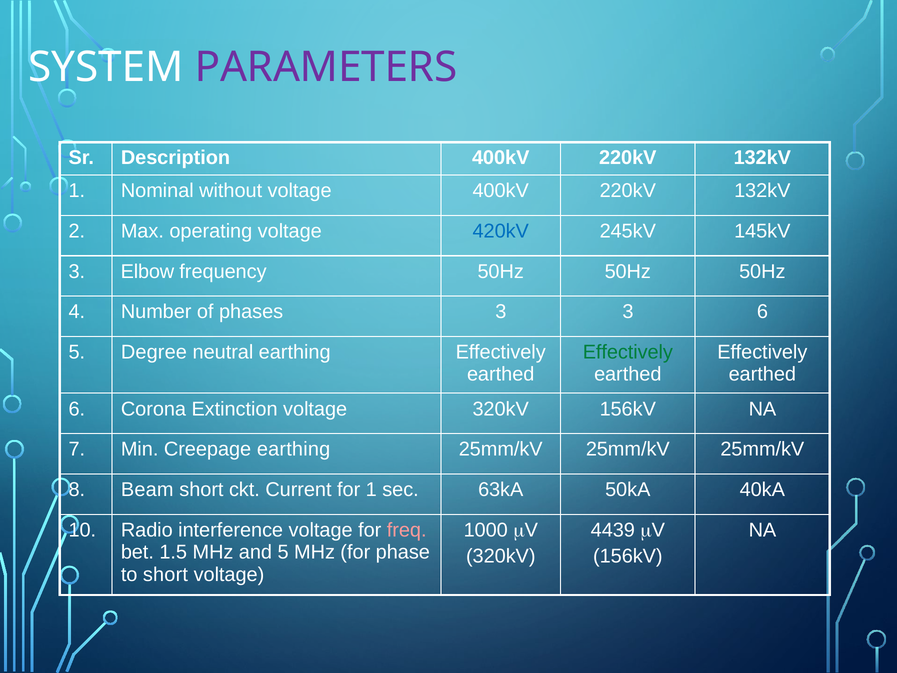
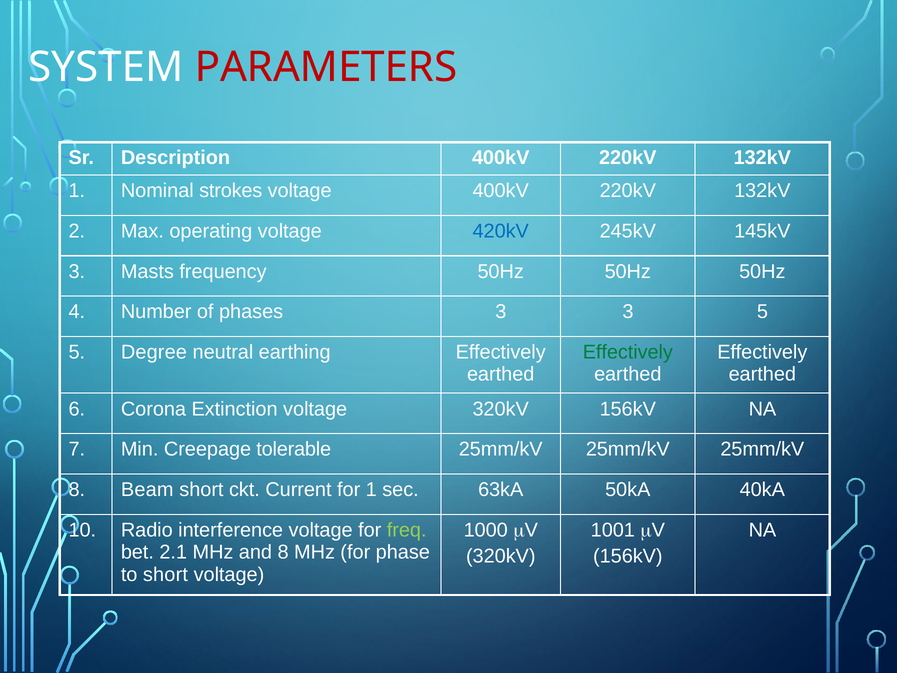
PARAMETERS colour: purple -> red
without: without -> strokes
Elbow: Elbow -> Masts
3 6: 6 -> 5
Creepage earthing: earthing -> tolerable
freq colour: pink -> light green
4439: 4439 -> 1001
1.5: 1.5 -> 2.1
and 5: 5 -> 8
